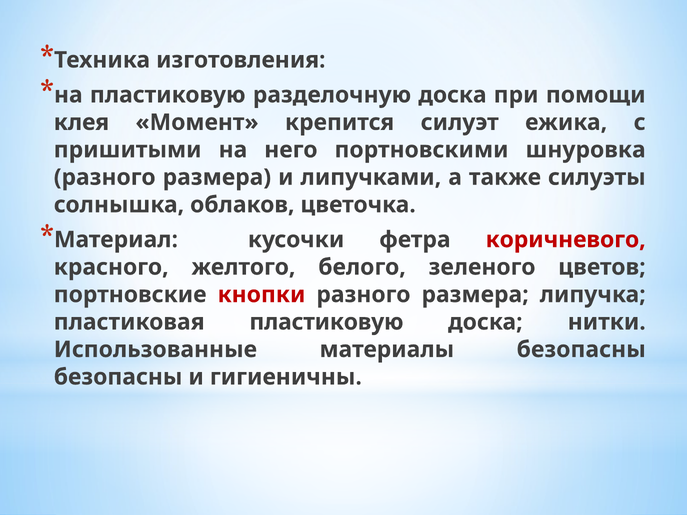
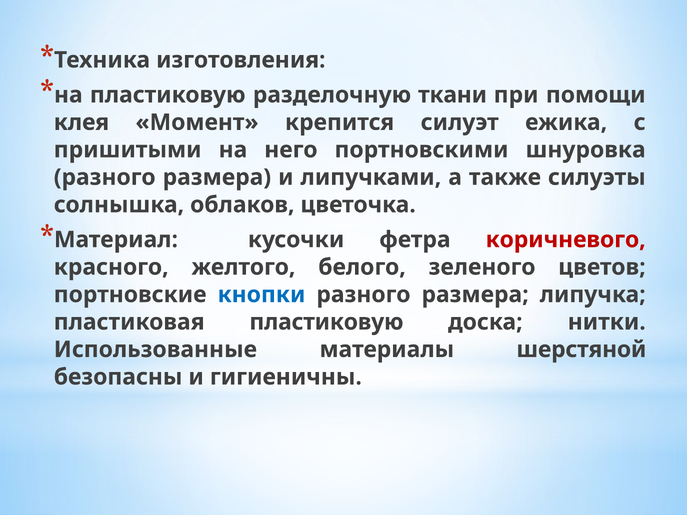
разделочную доска: доска -> ткани
кнопки colour: red -> blue
материалы безопасны: безопасны -> шерстяной
